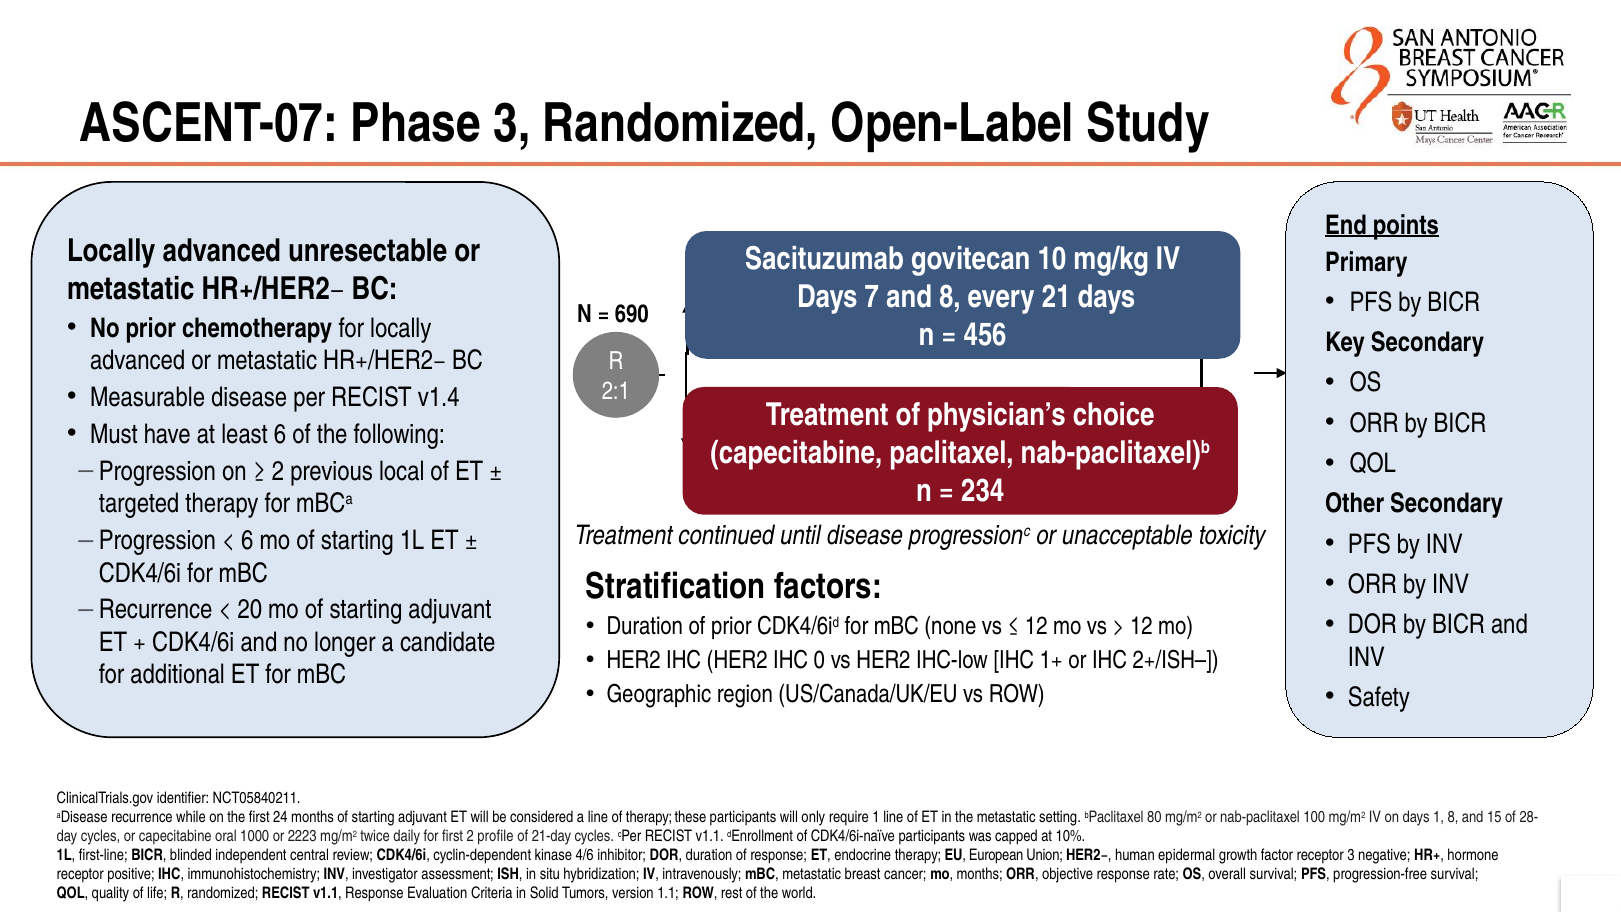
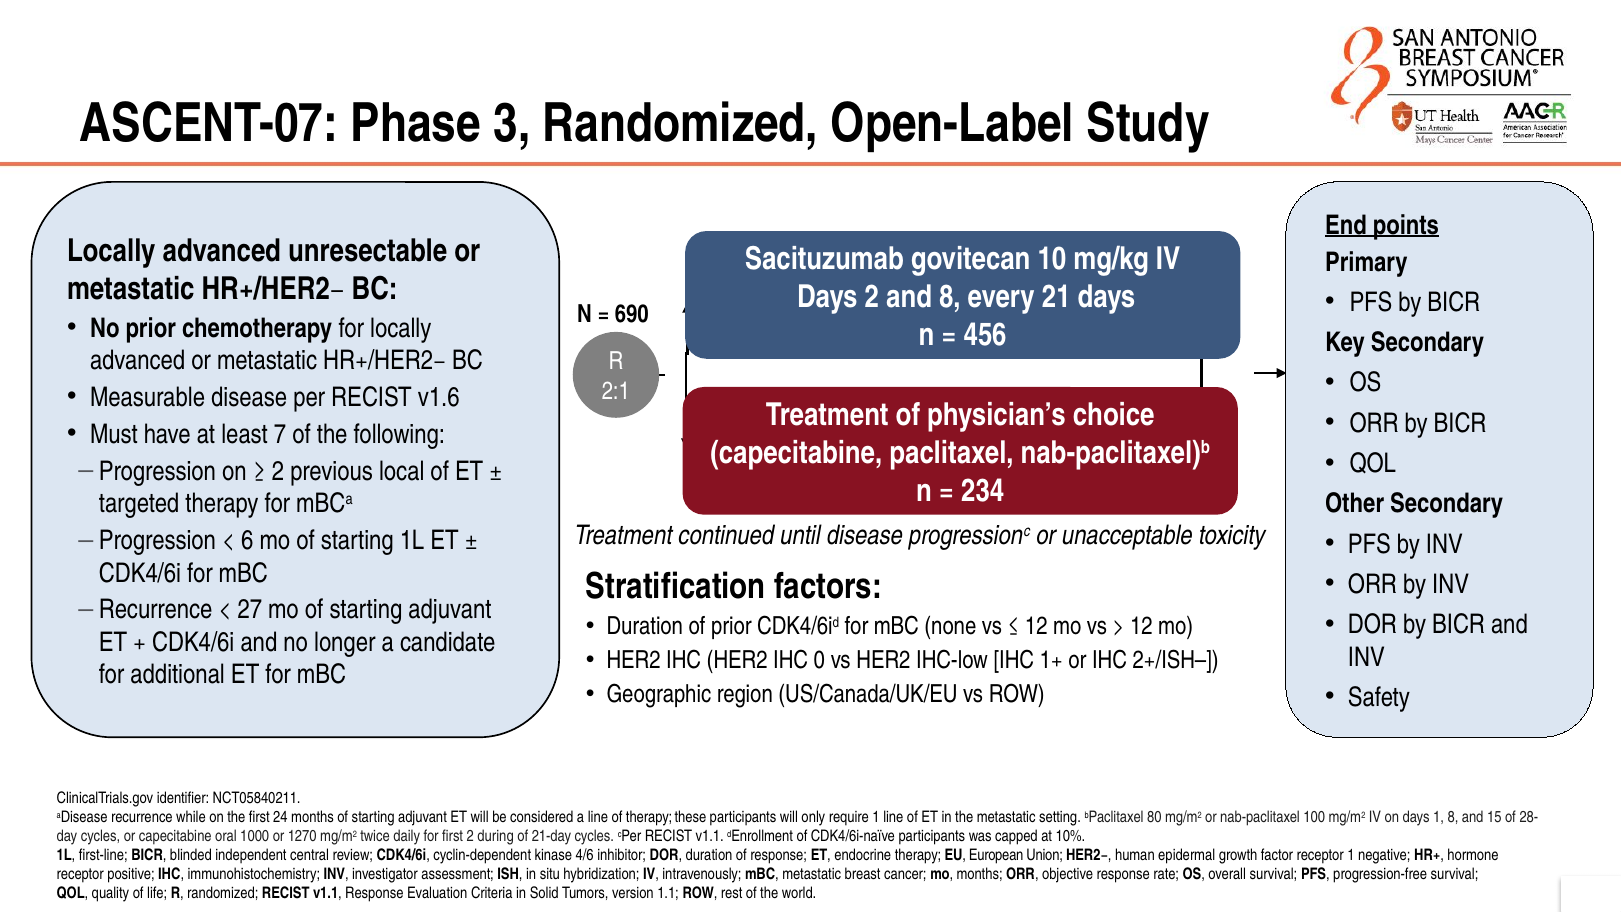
Days 7: 7 -> 2
v1.4: v1.4 -> v1.6
least 6: 6 -> 7
20: 20 -> 27
2223: 2223 -> 1270
profile: profile -> during
receptor 3: 3 -> 1
